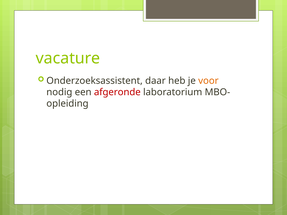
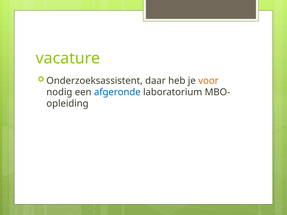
afgeronde colour: red -> blue
